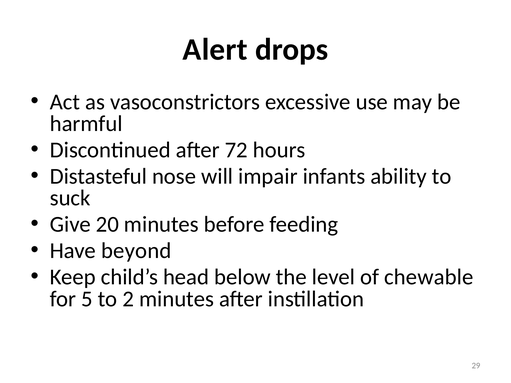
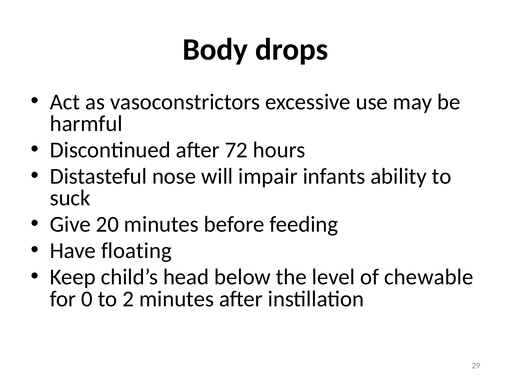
Alert: Alert -> Body
beyond: beyond -> floating
5: 5 -> 0
